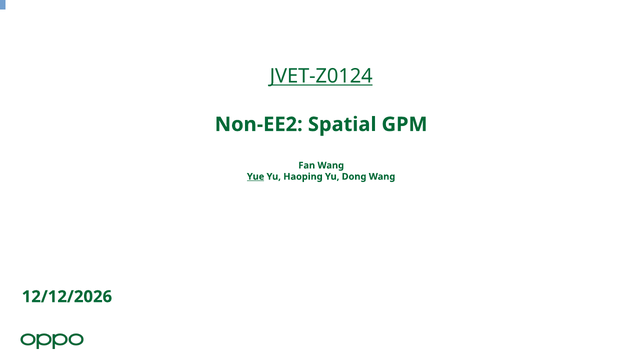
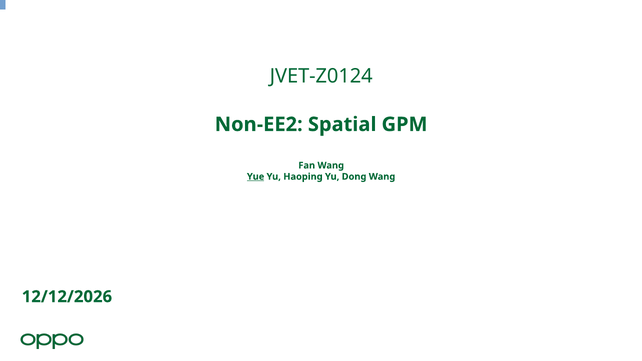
JVET-Z0124 underline: present -> none
